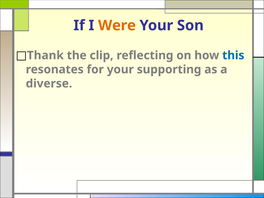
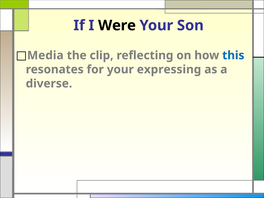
Were colour: orange -> black
Thank: Thank -> Media
supporting: supporting -> expressing
